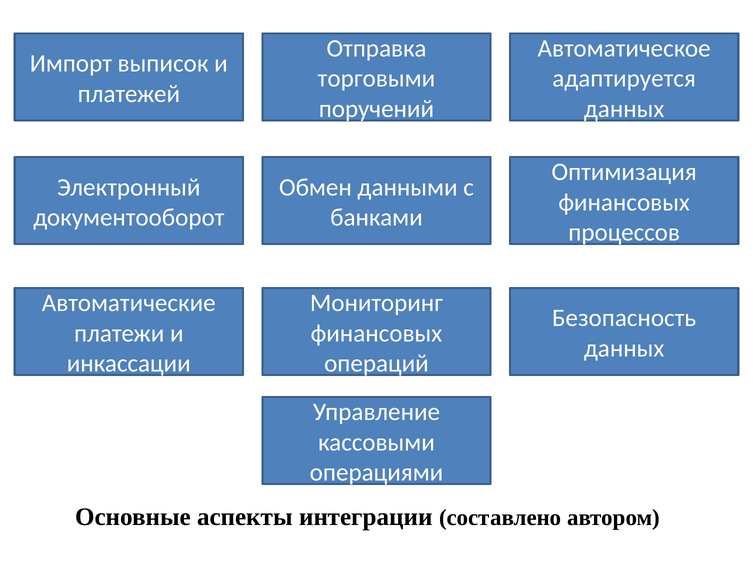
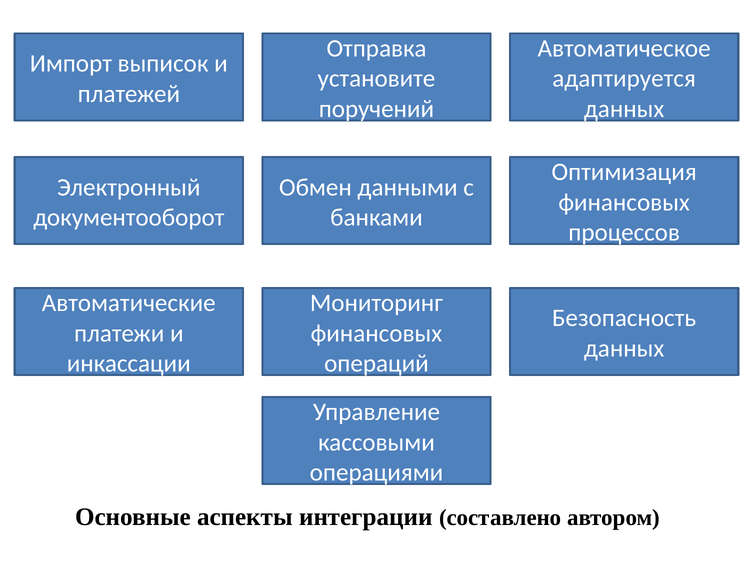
торговыми: торговыми -> установите
